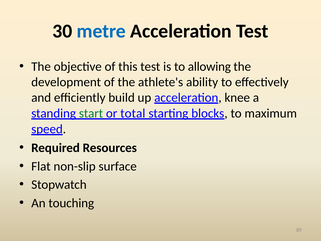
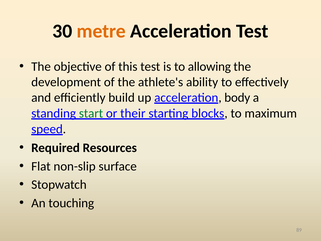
metre colour: blue -> orange
knee: knee -> body
total: total -> their
